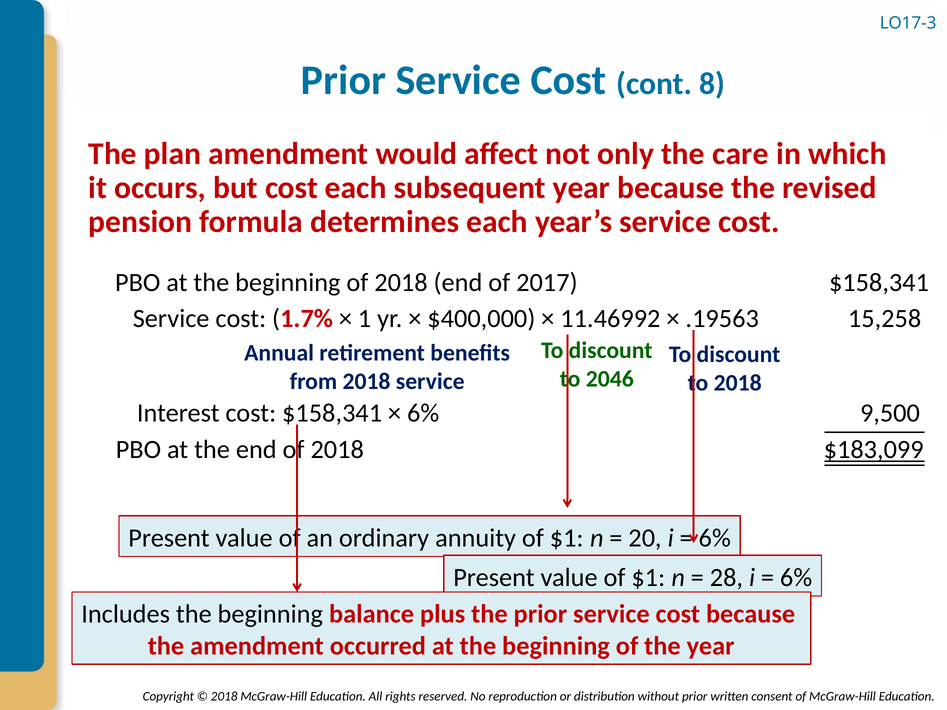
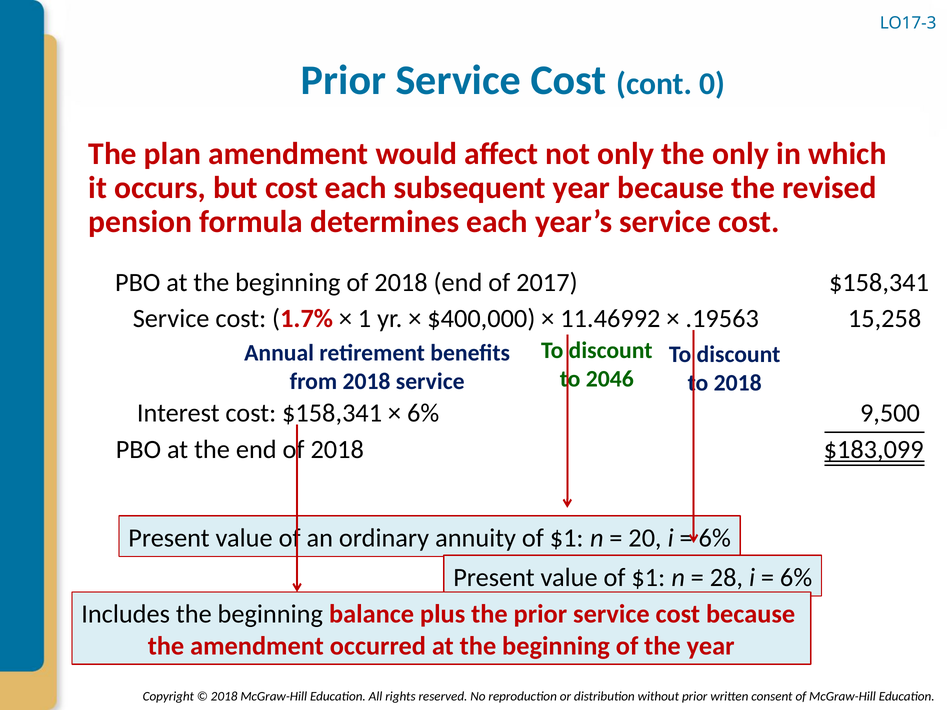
8: 8 -> 0
the care: care -> only
